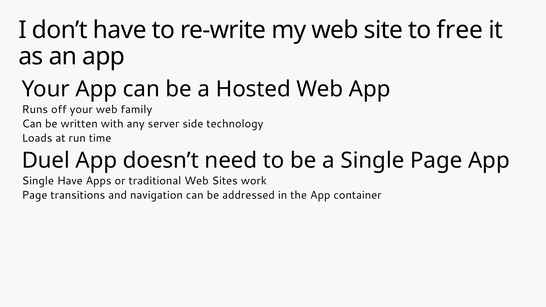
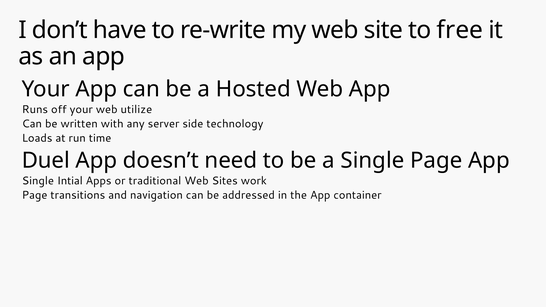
family: family -> utilize
Single Have: Have -> Intial
